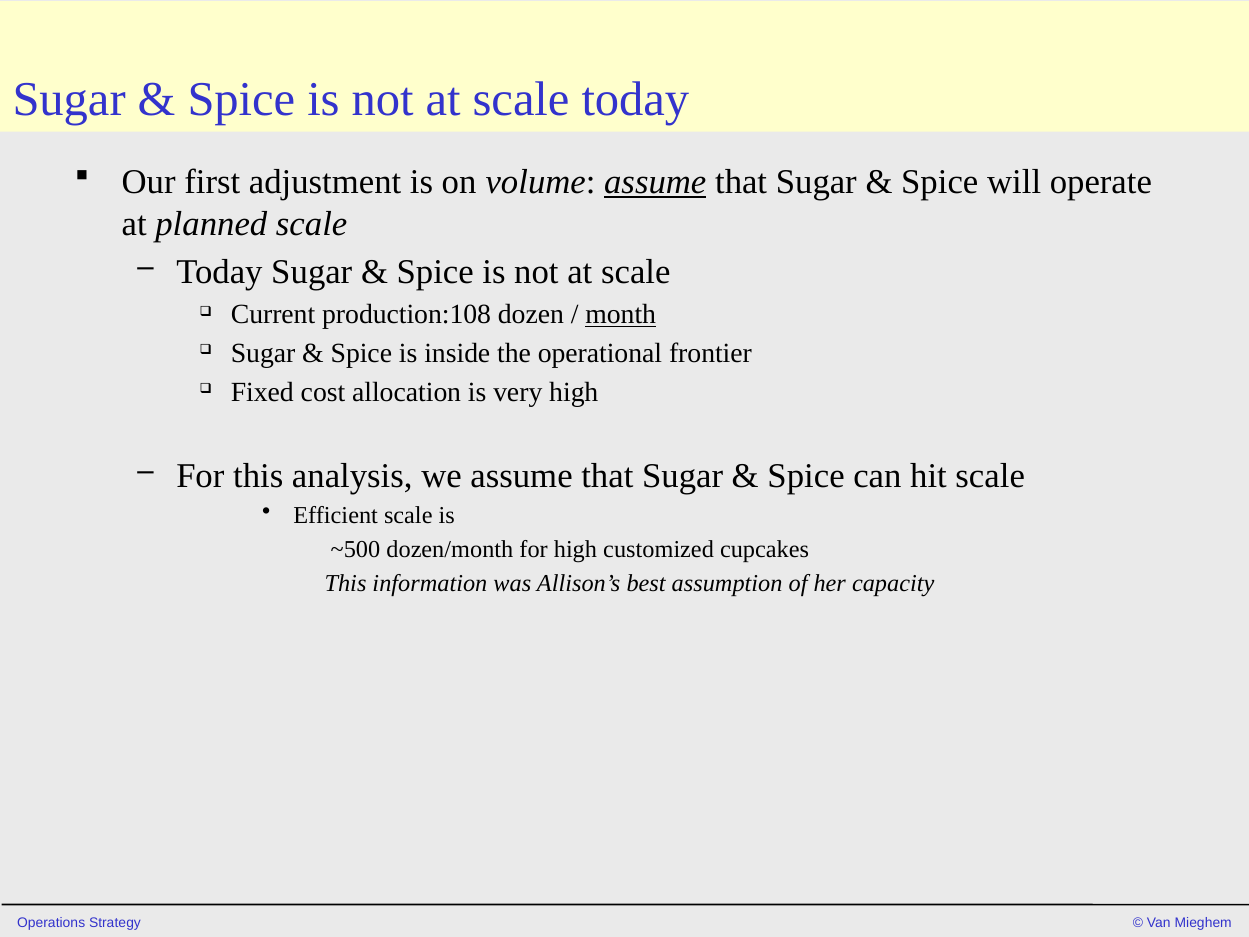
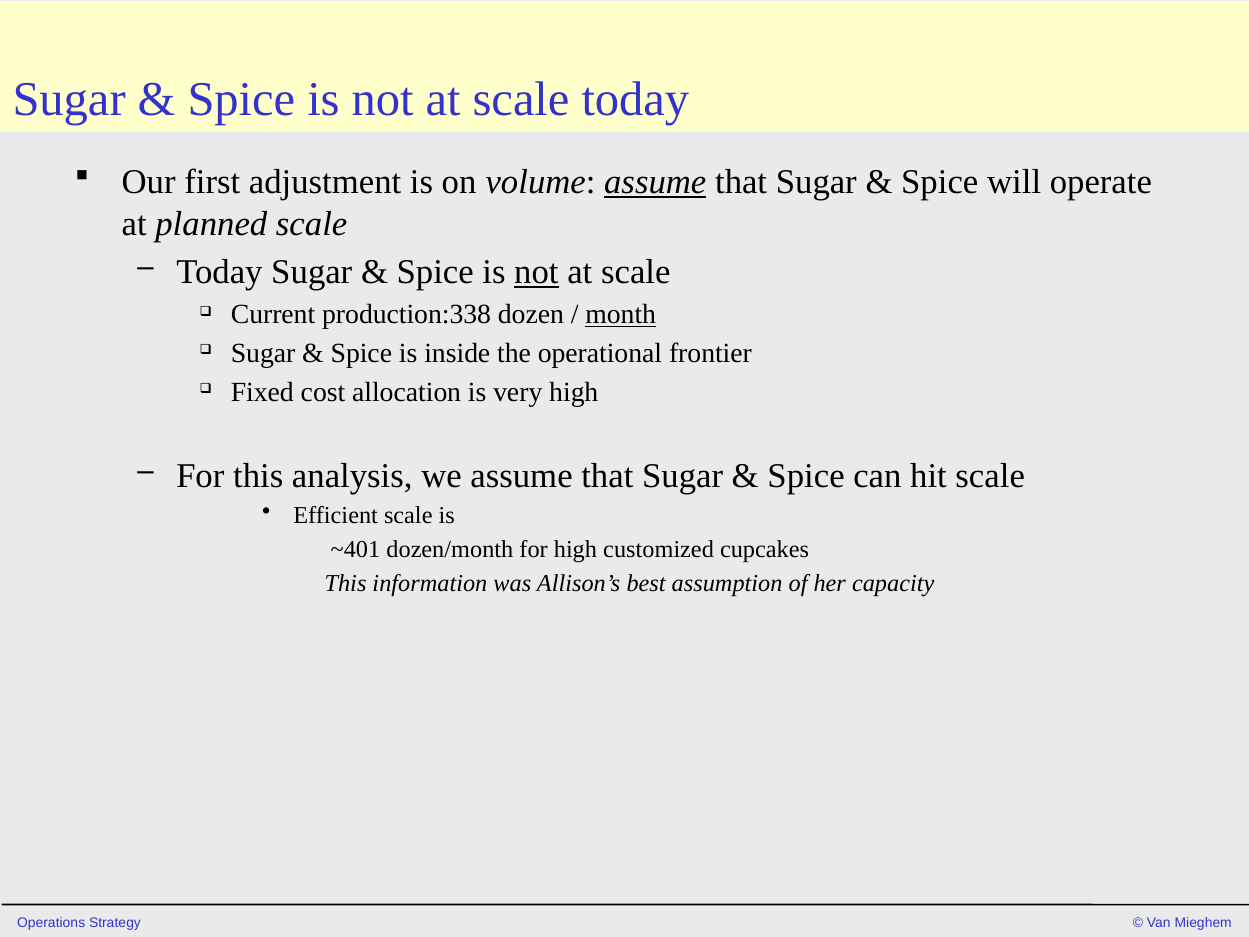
not at (536, 272) underline: none -> present
production:108: production:108 -> production:338
~500: ~500 -> ~401
